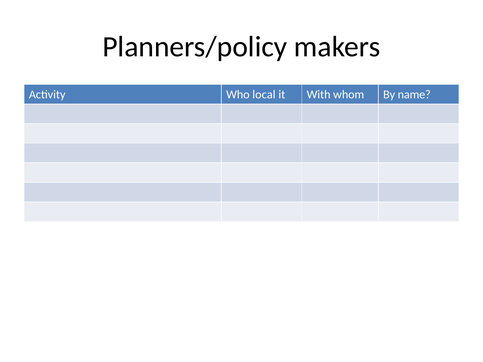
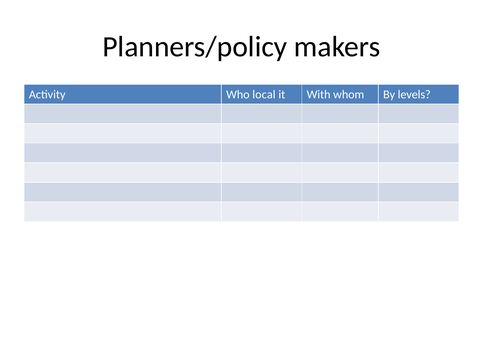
name: name -> levels
